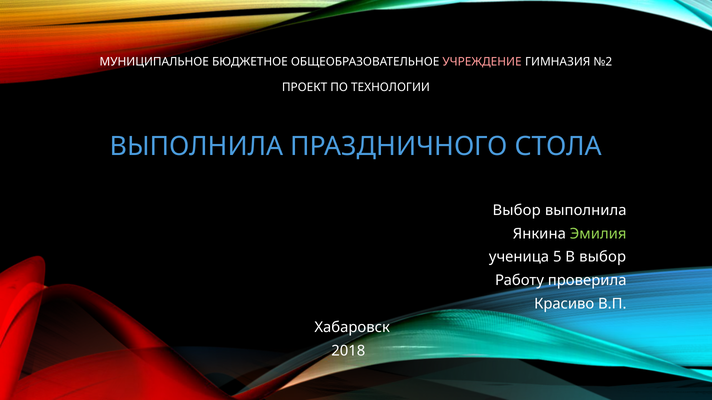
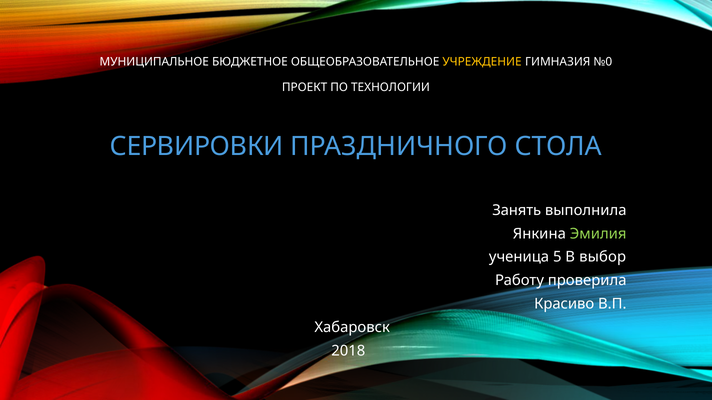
УЧРЕЖДЕНИЕ colour: pink -> yellow
№2: №2 -> №0
ВЫПОЛНИЛА at (197, 146): ВЫПОЛНИЛА -> СЕРВИРОВКИ
Выбор at (517, 210): Выбор -> Занять
